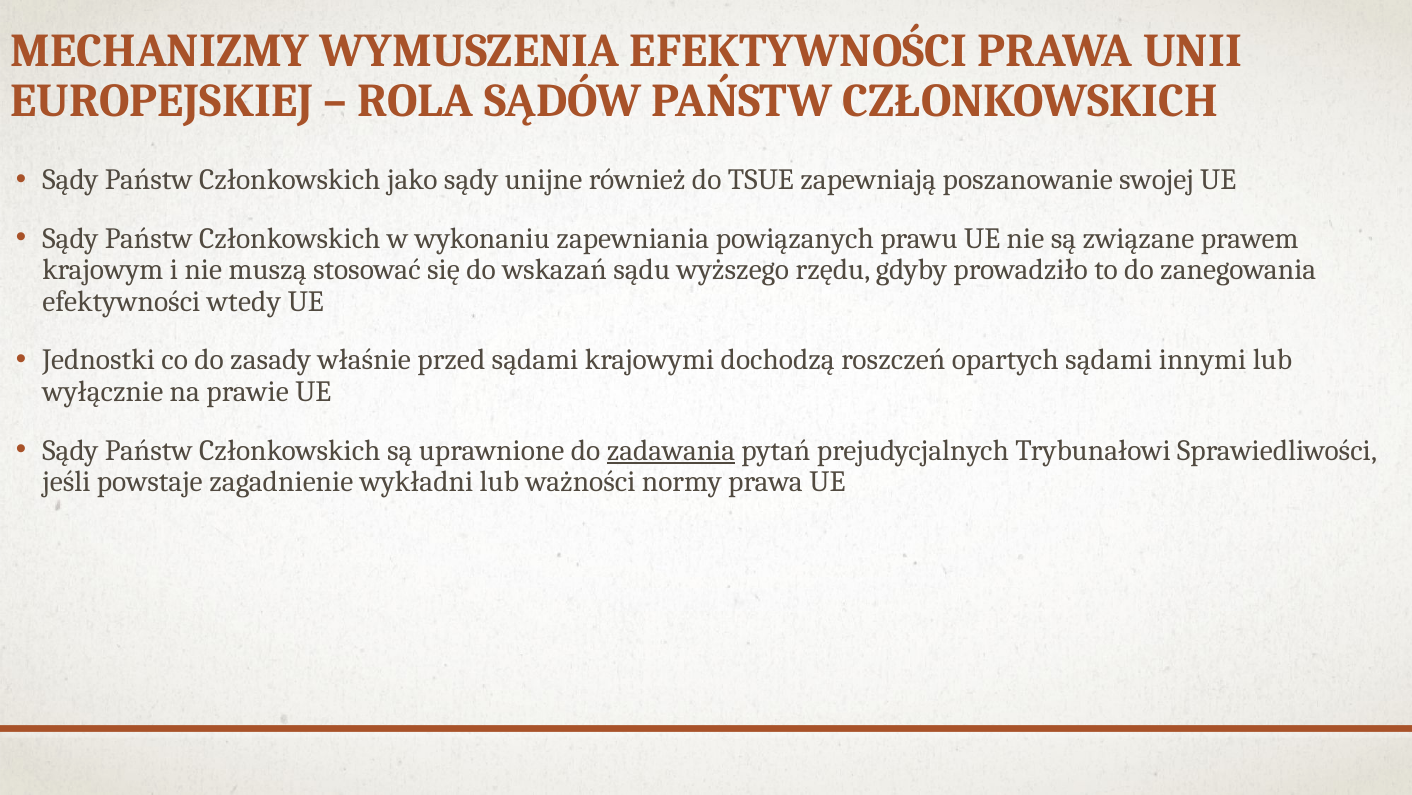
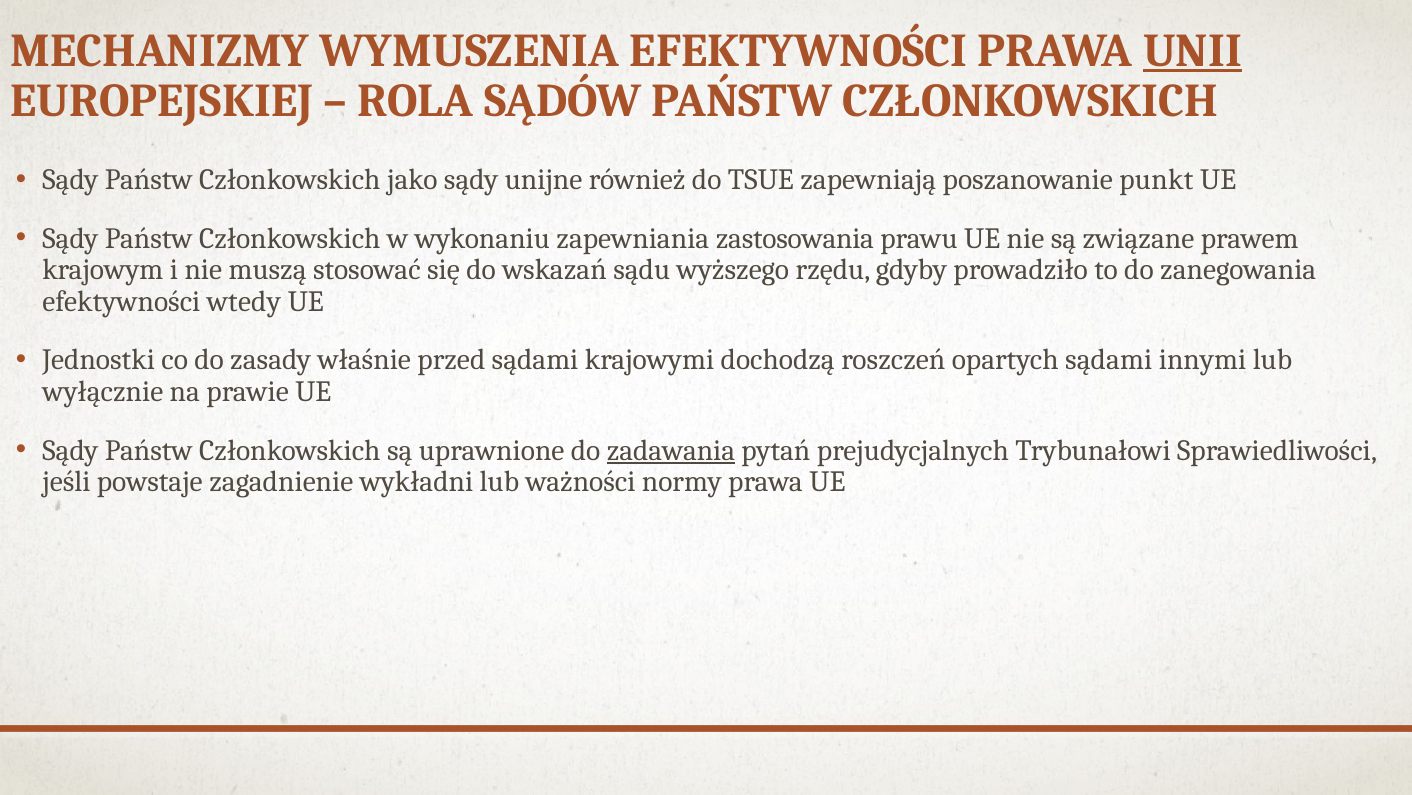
UNII underline: none -> present
swojej: swojej -> punkt
powiązanych: powiązanych -> zastosowania
